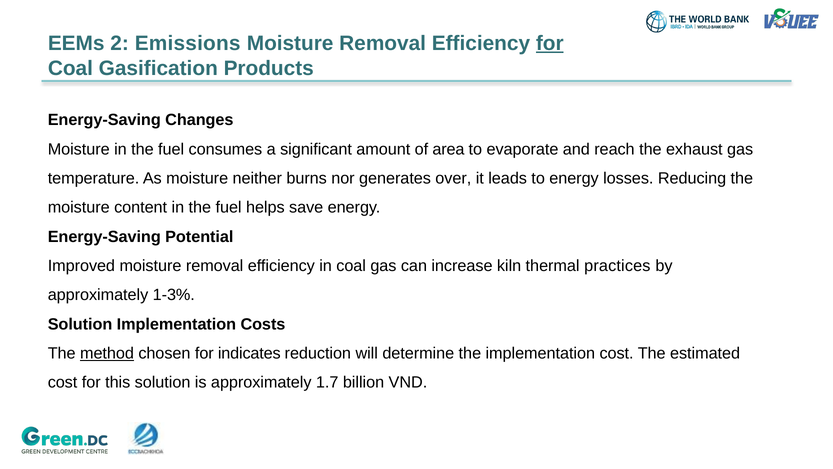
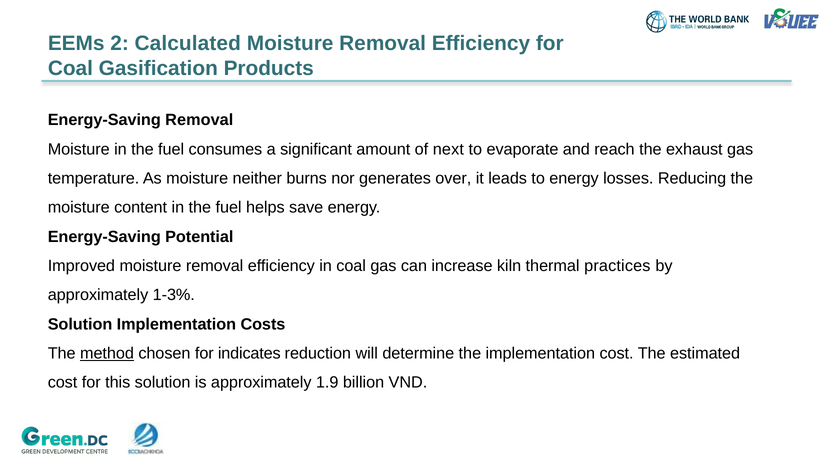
Emissions: Emissions -> Calculated
for at (550, 43) underline: present -> none
Energy-Saving Changes: Changes -> Removal
area: area -> next
1.7: 1.7 -> 1.9
